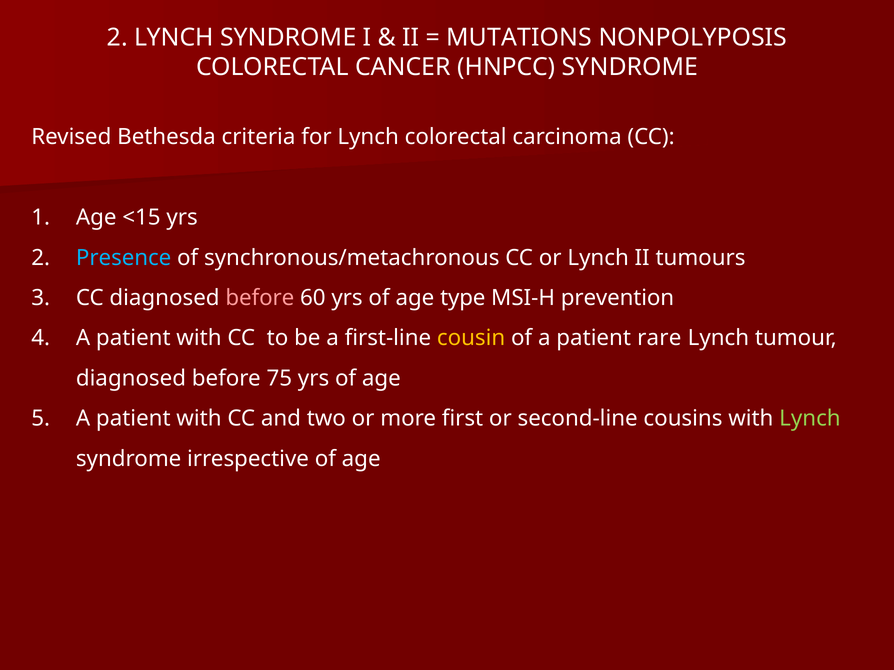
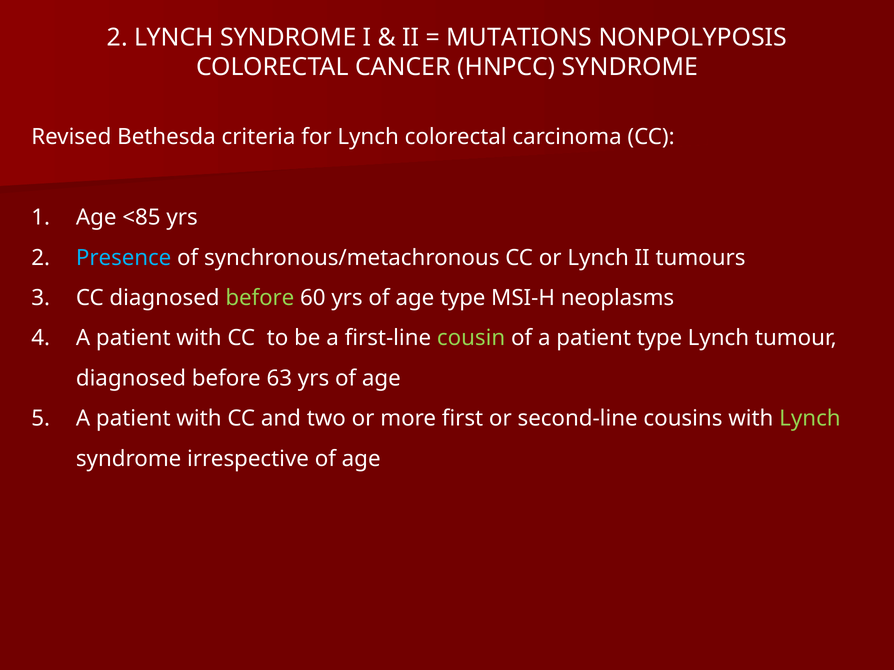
<15: <15 -> <85
before at (260, 298) colour: pink -> light green
prevention: prevention -> neoplasms
cousin colour: yellow -> light green
patient rare: rare -> type
75: 75 -> 63
